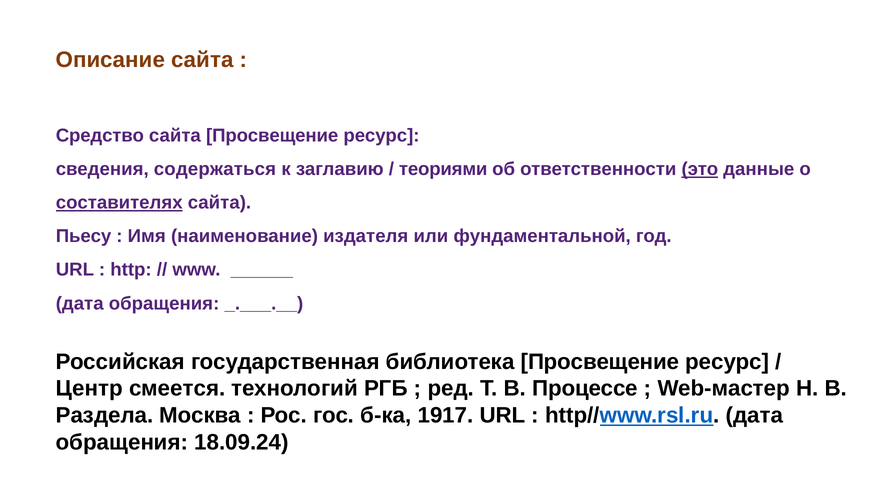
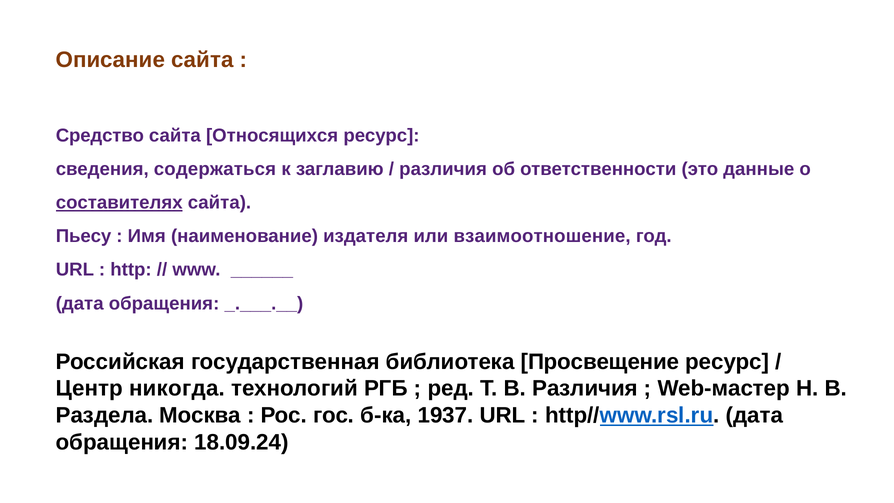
сайта Просвещение: Просвещение -> Относящихся
теориями at (443, 169): теориями -> различия
это underline: present -> none
фундаментальной: фундаментальной -> взаимоотношение
смеется: смеется -> никогда
В Процессе: Процессе -> Различия
1917: 1917 -> 1937
